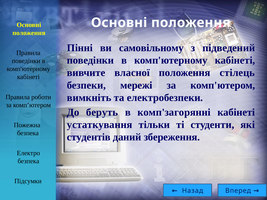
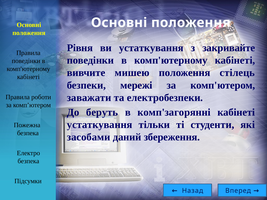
Пінні: Пінні -> Рівня
ви самовільному: самовільному -> устаткування
підведений: підведений -> закривайте
власної: власної -> мишею
вимкніть: вимкніть -> заважати
студентів: студентів -> засобами
